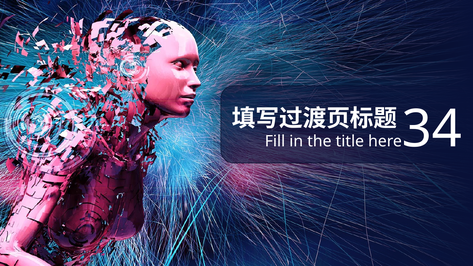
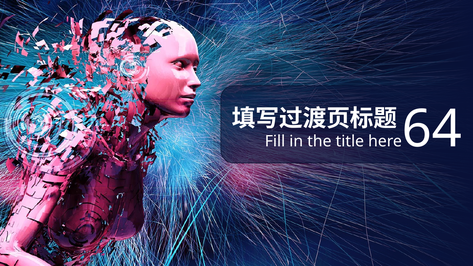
34: 34 -> 64
